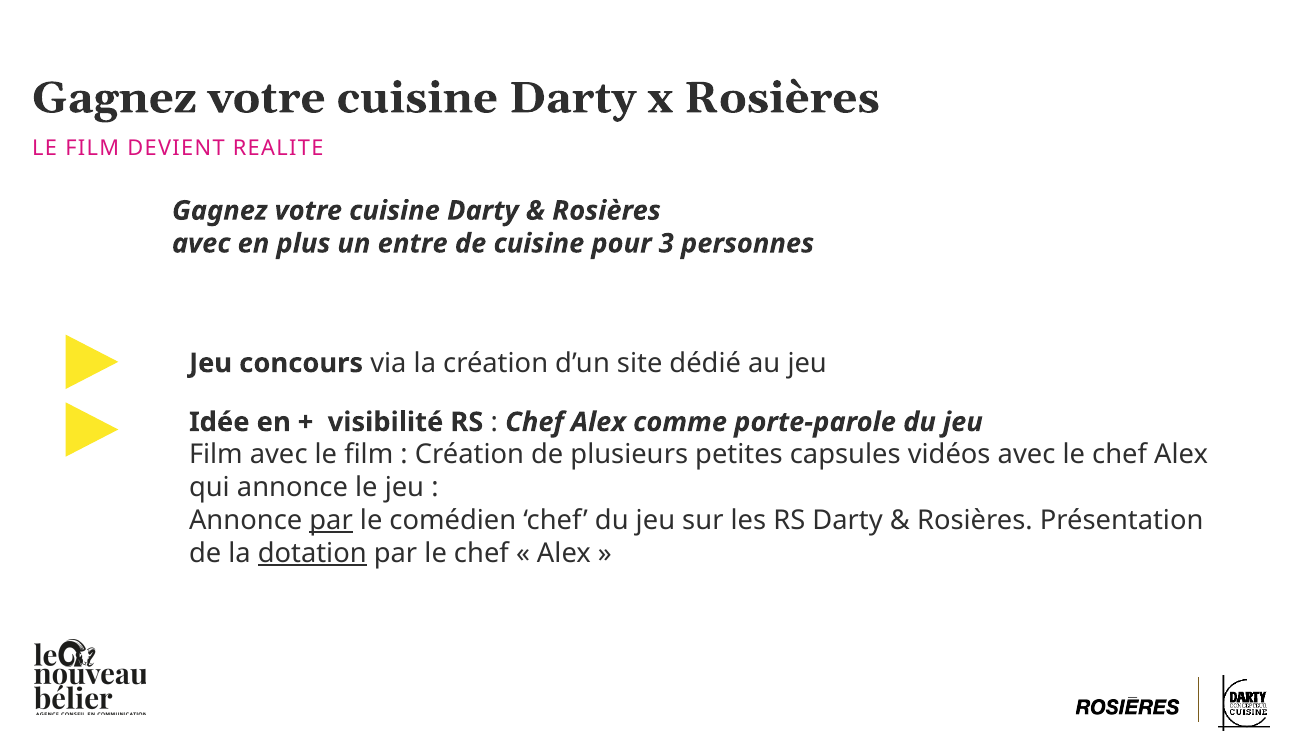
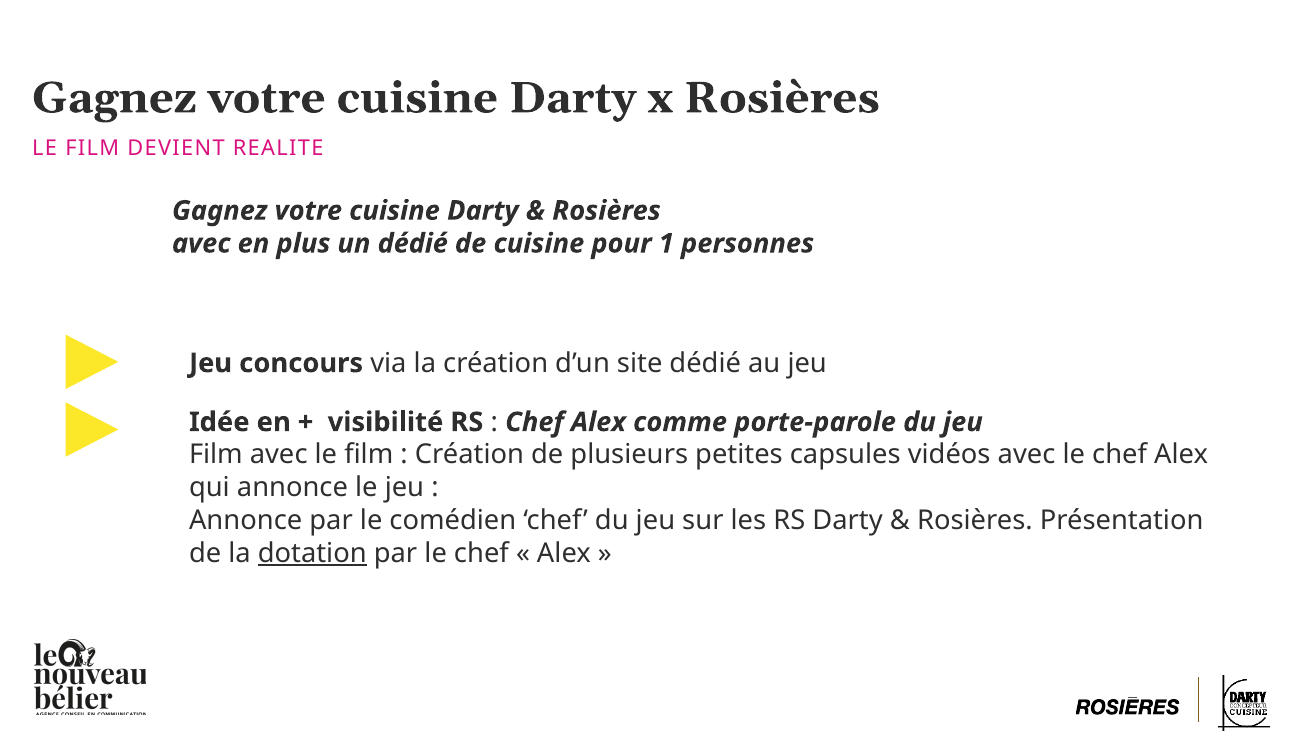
un entre: entre -> dédié
3: 3 -> 1
par at (331, 520) underline: present -> none
